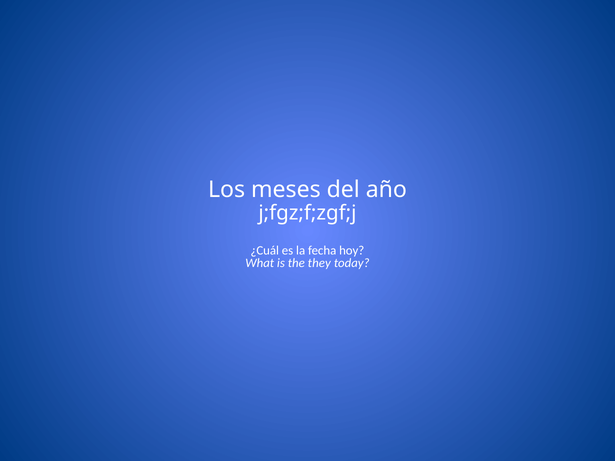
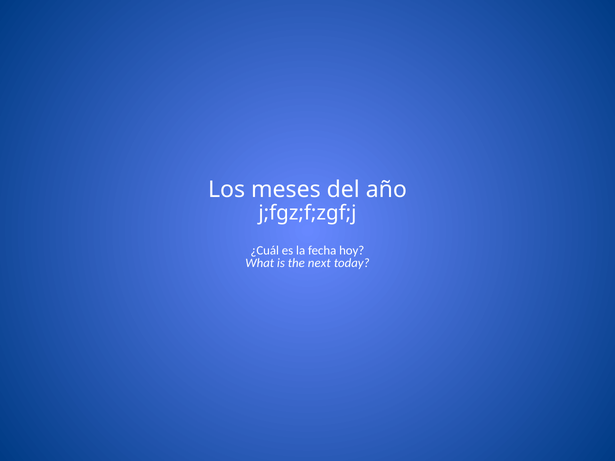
they: they -> next
